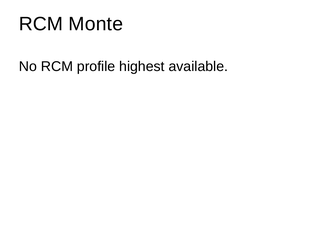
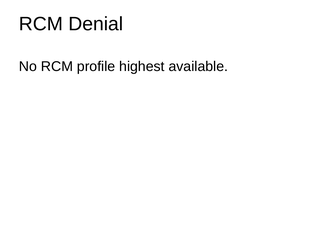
Monte: Monte -> Denial
